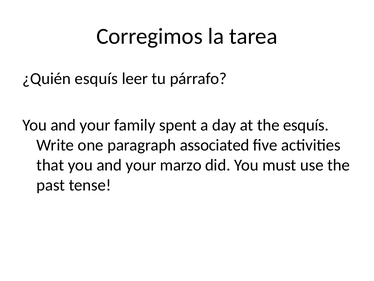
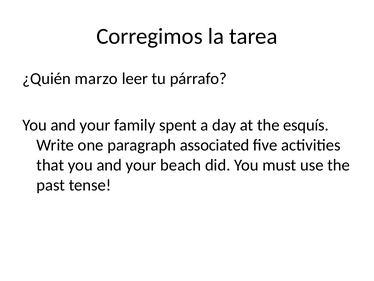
¿Quién esquís: esquís -> marzo
marzo: marzo -> beach
